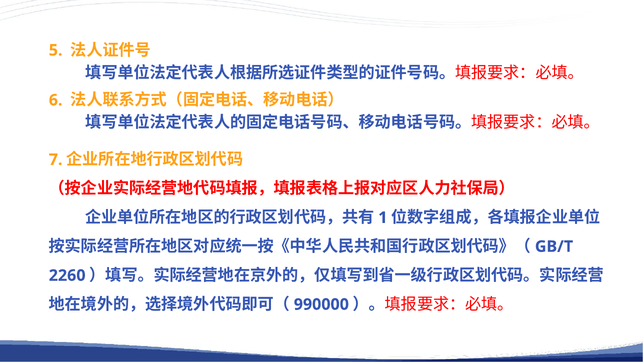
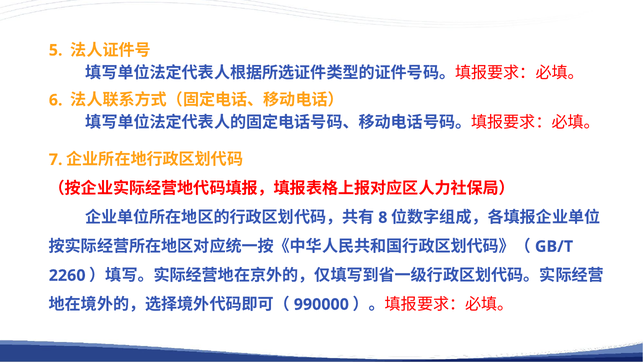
1: 1 -> 8
